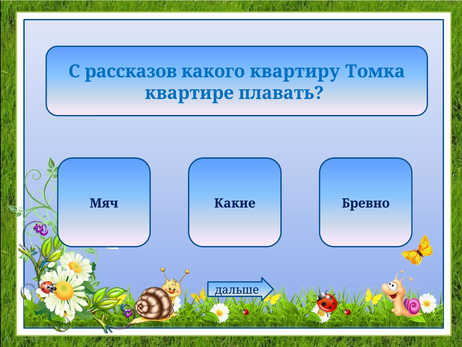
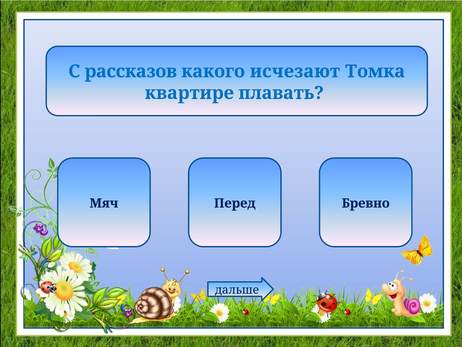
квартиру: квартиру -> исчезают
Какие: Какие -> Перед
